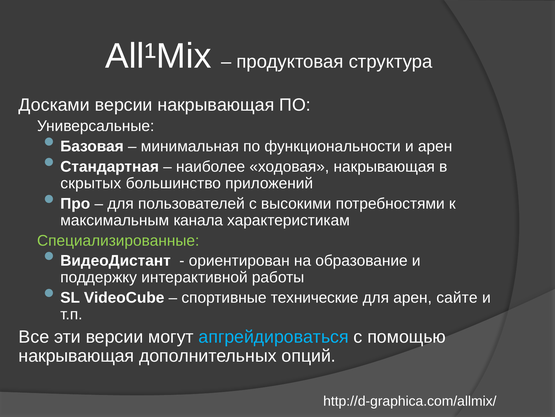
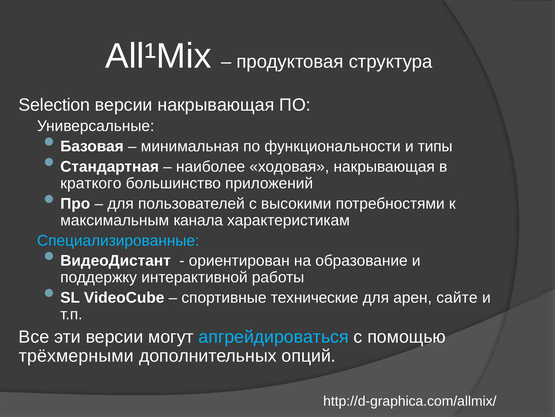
Досками: Досками -> Selection
и арен: арен -> типы
скрытых: скрытых -> краткого
Специализированные colour: light green -> light blue
накрывающая at (76, 355): накрывающая -> трёхмерными
